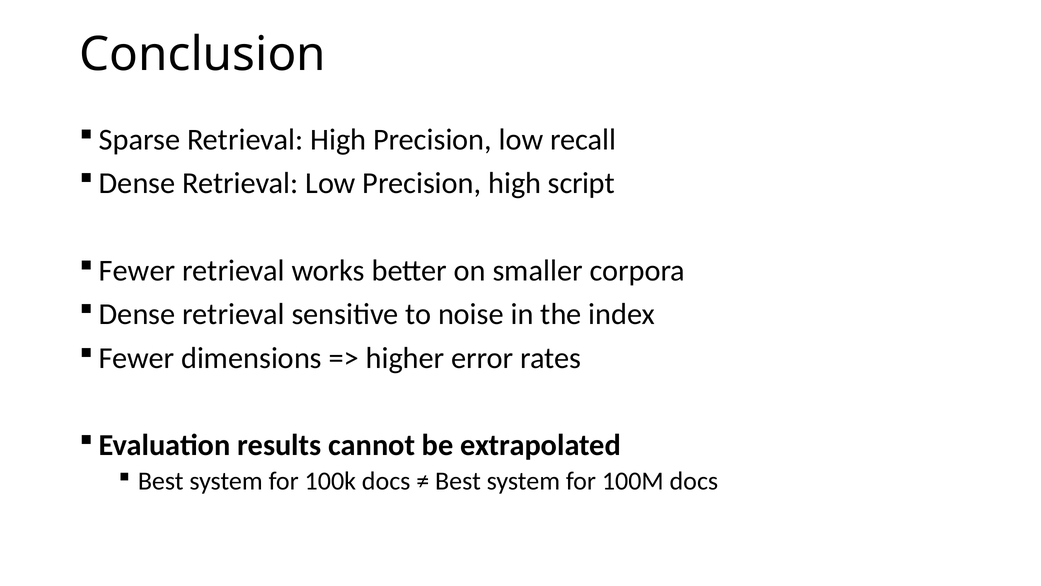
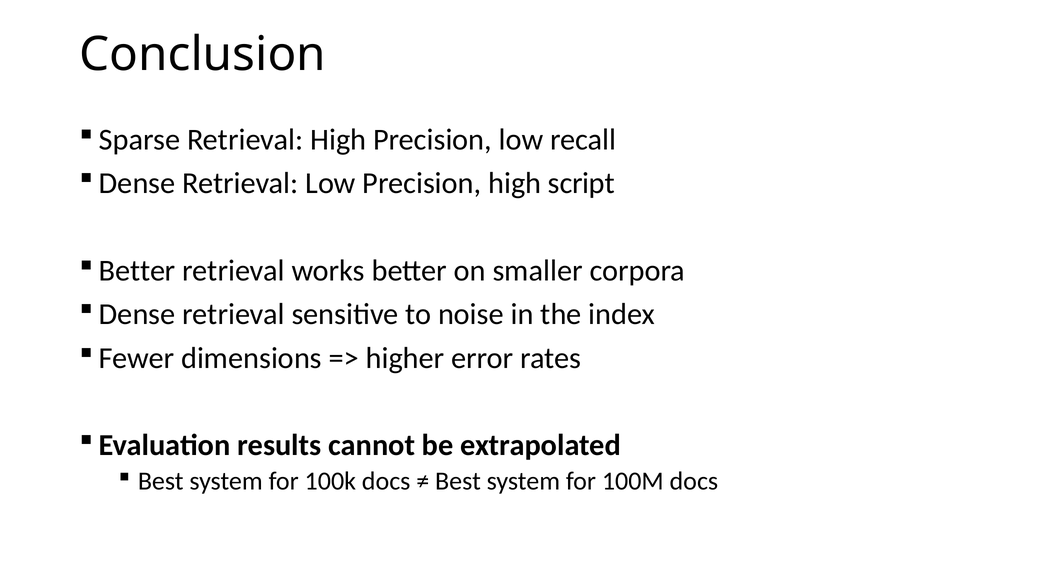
Fewer at (137, 270): Fewer -> Better
